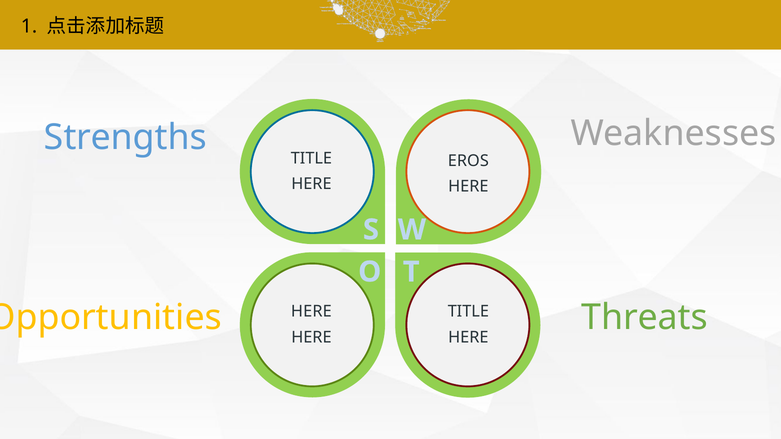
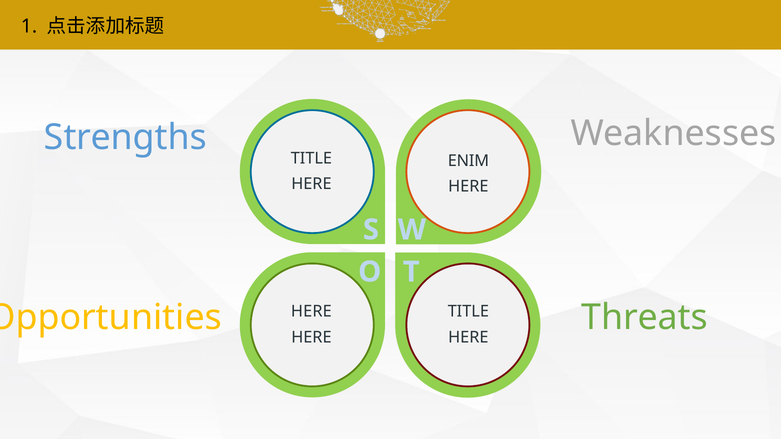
EROS: EROS -> ENIM
